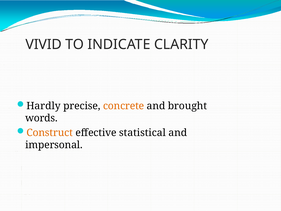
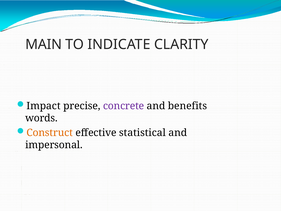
VIVID: VIVID -> MAIN
Hardly: Hardly -> Impact
concrete colour: orange -> purple
brought: brought -> benefits
